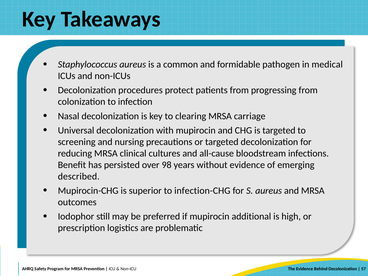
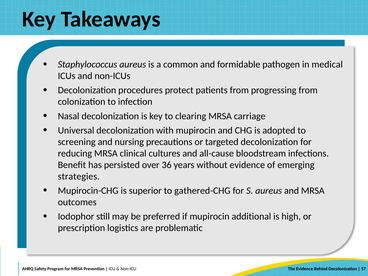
is targeted: targeted -> adopted
98: 98 -> 36
described: described -> strategies
infection-CHG: infection-CHG -> gathered-CHG
